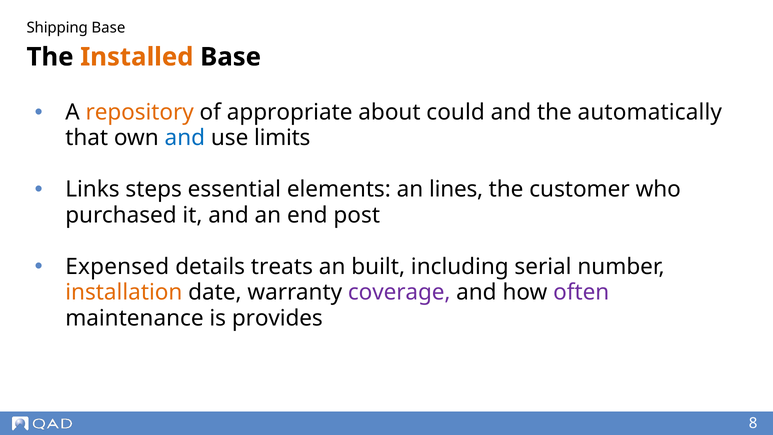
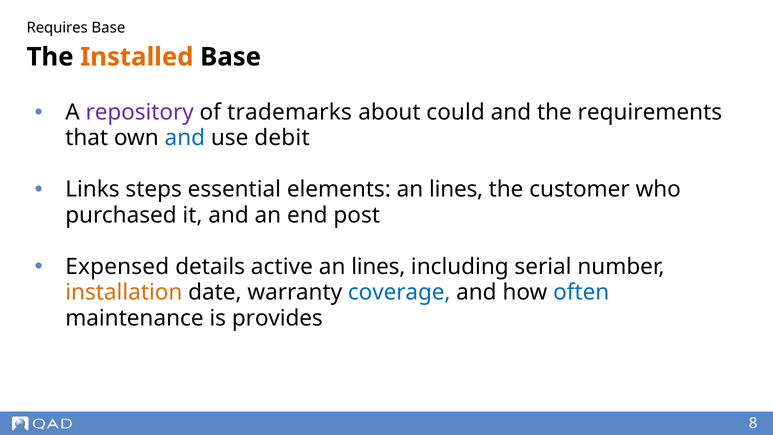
Shipping: Shipping -> Requires
repository colour: orange -> purple
appropriate: appropriate -> trademarks
automatically: automatically -> requirements
limits: limits -> debit
treats: treats -> active
built at (378, 267): built -> lines
coverage colour: purple -> blue
often colour: purple -> blue
